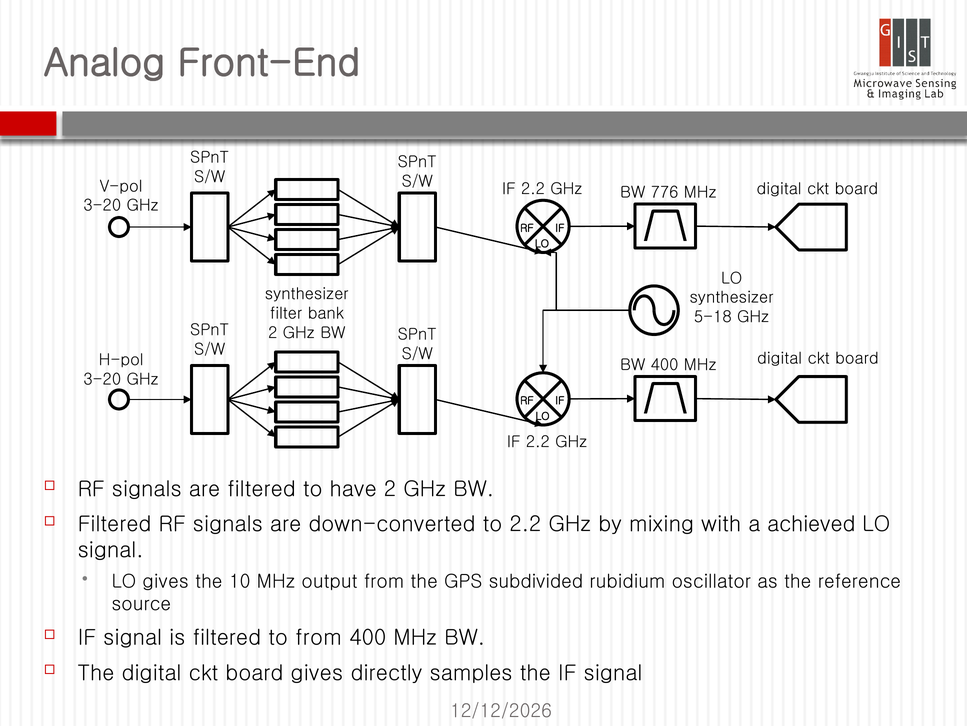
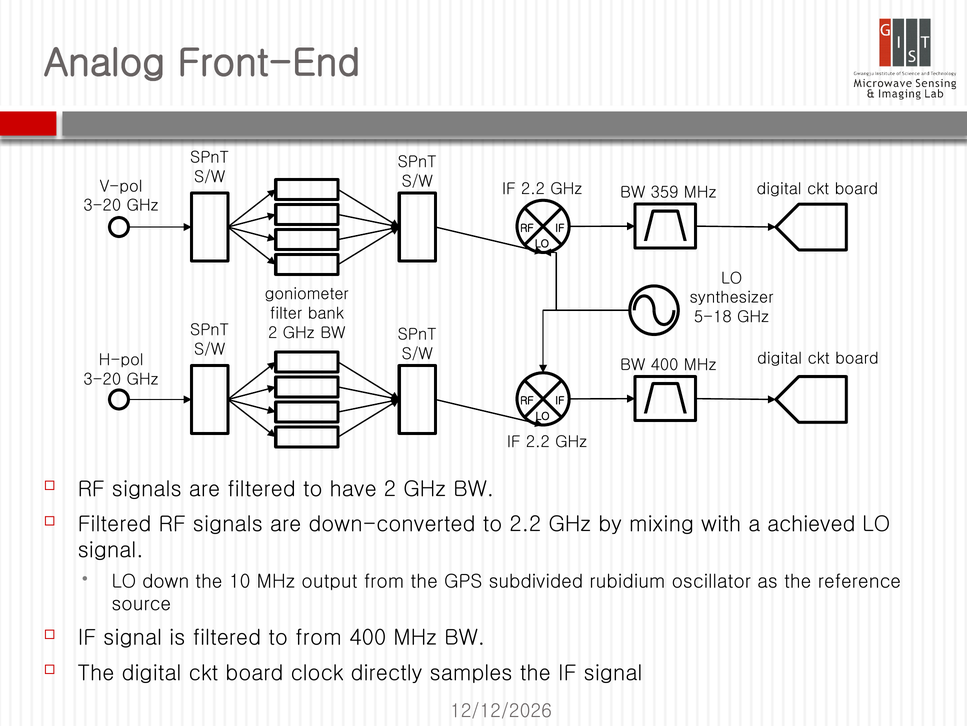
776: 776 -> 359
synthesizer at (307, 294): synthesizer -> goniometer
LO gives: gives -> down
board gives: gives -> clock
